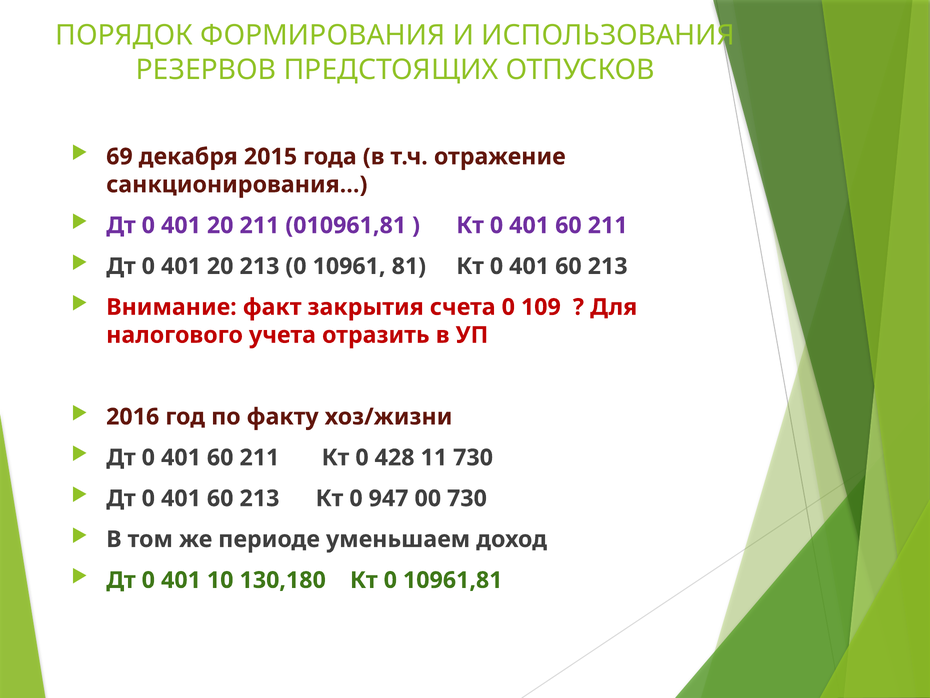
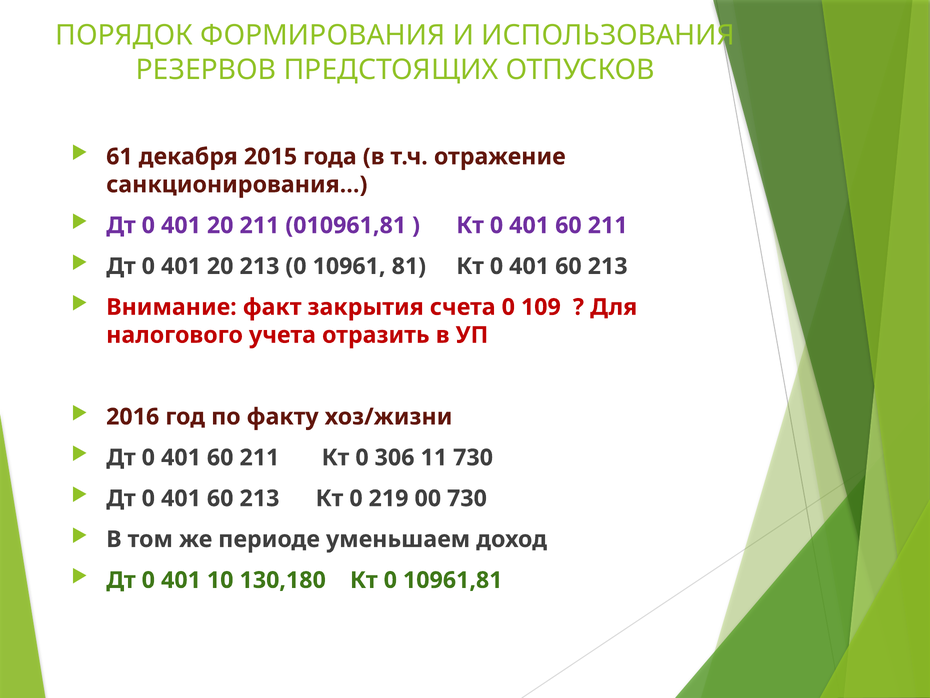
69: 69 -> 61
428: 428 -> 306
947: 947 -> 219
